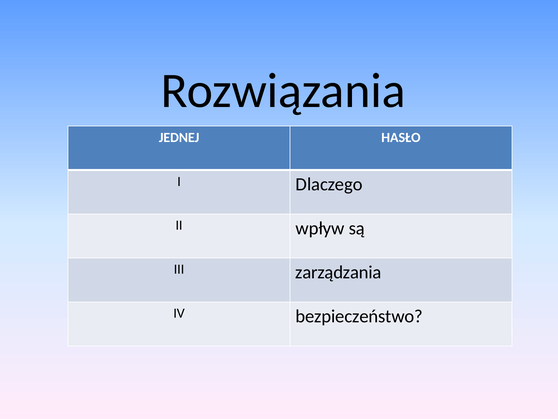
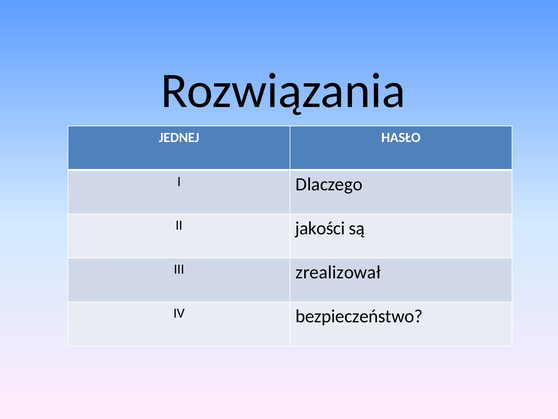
wpływ: wpływ -> jakości
zarządzania: zarządzania -> zrealizował
